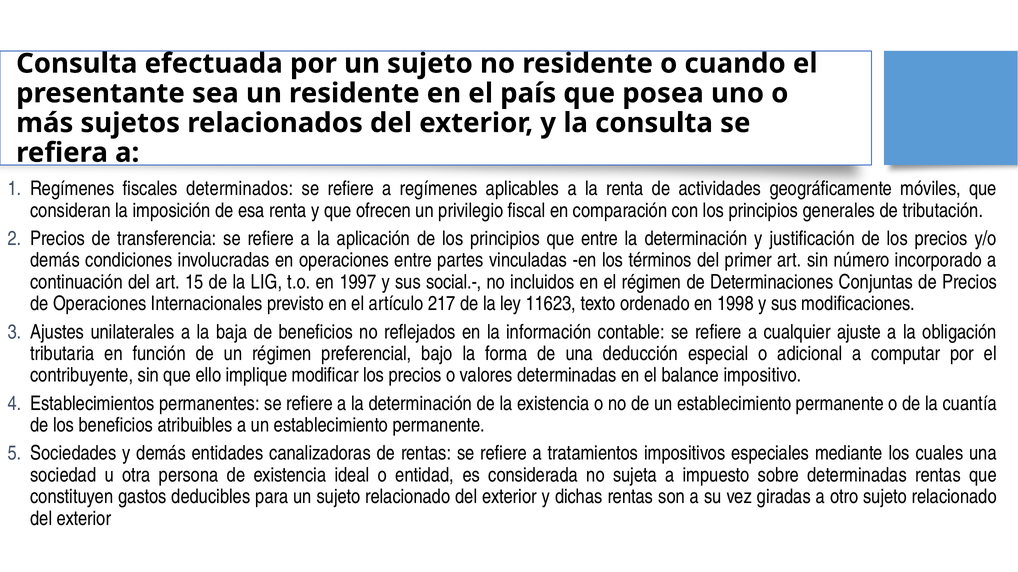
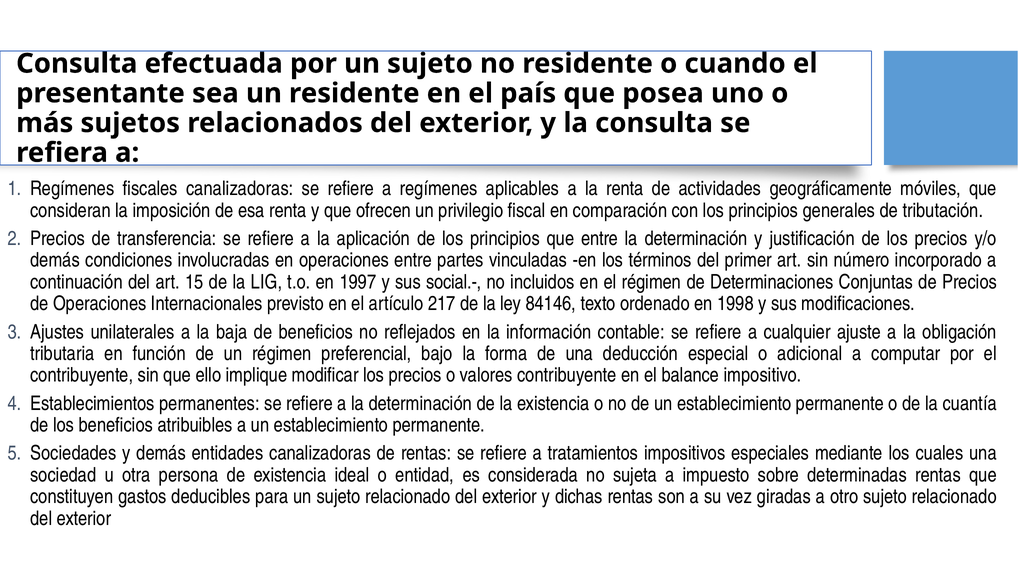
fiscales determinados: determinados -> canalizadoras
11623: 11623 -> 84146
valores determinadas: determinadas -> contribuyente
